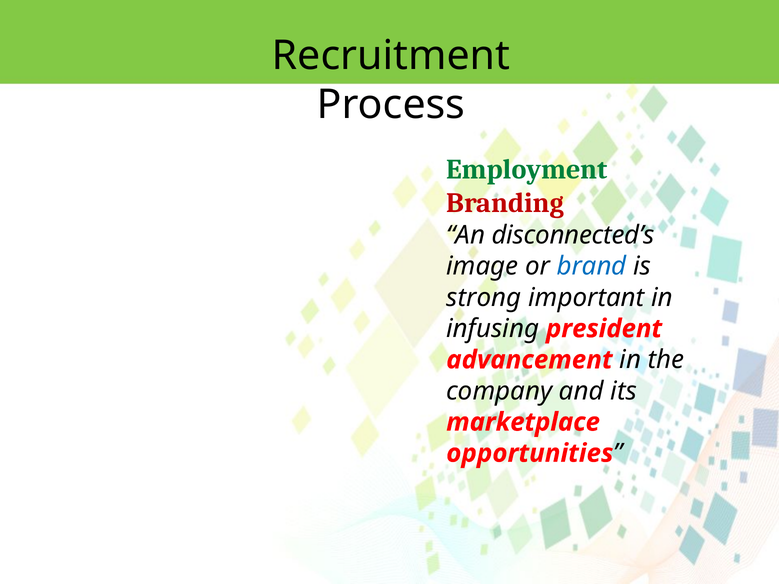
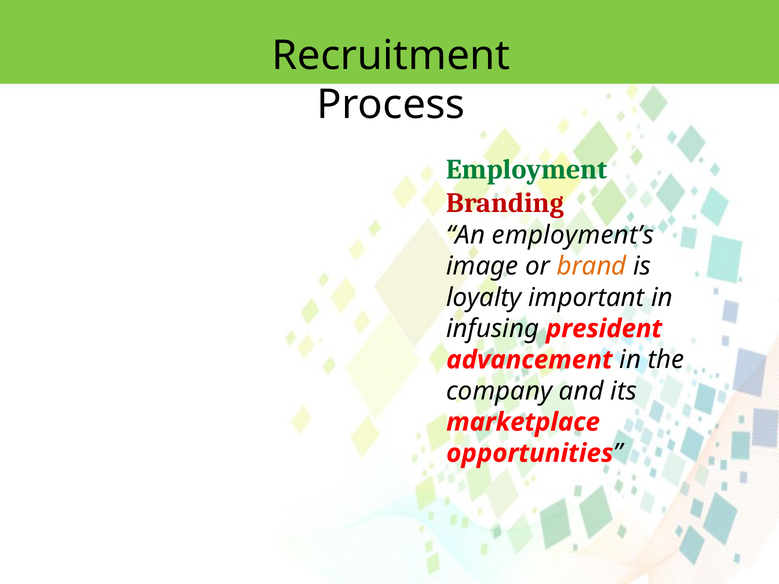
disconnected’s: disconnected’s -> employment’s
brand colour: blue -> orange
strong: strong -> loyalty
